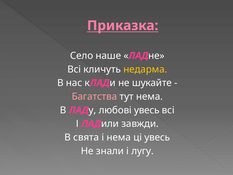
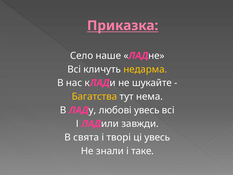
Багатства colour: pink -> yellow
і нема: нема -> творі
лугу: лугу -> таке
